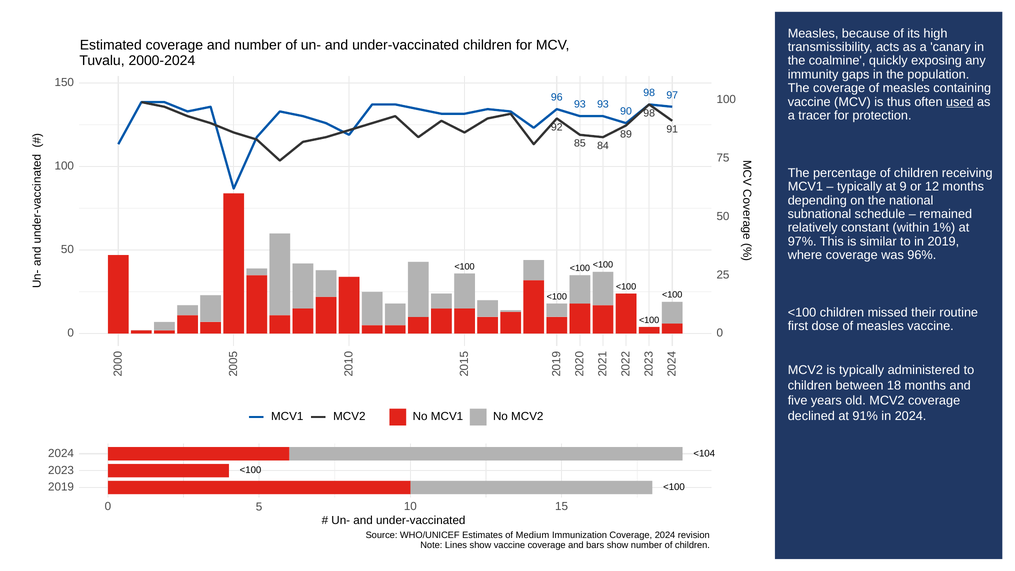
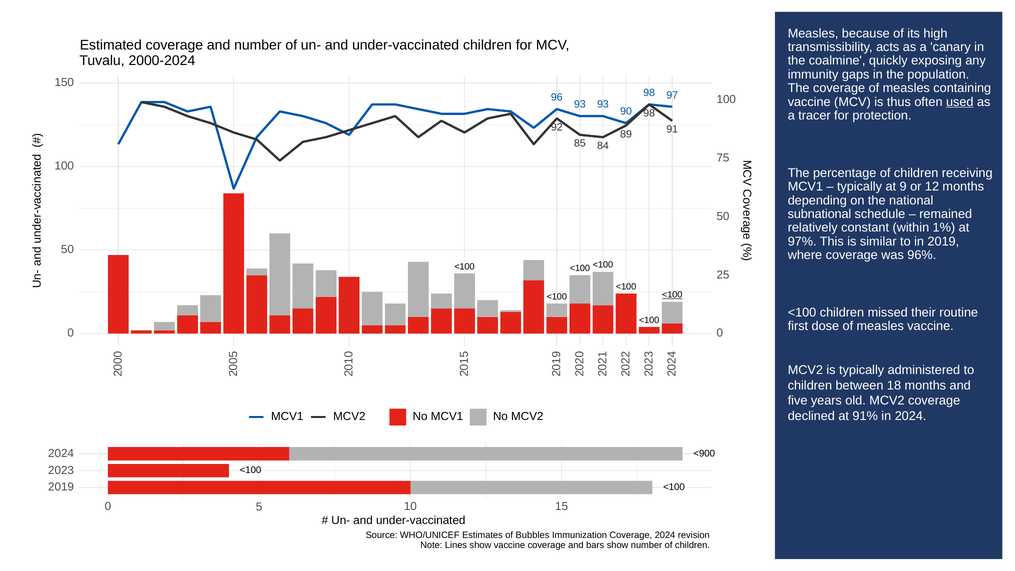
<100 at (672, 295) underline: none -> present
<104: <104 -> <900
Medium: Medium -> Bubbles
